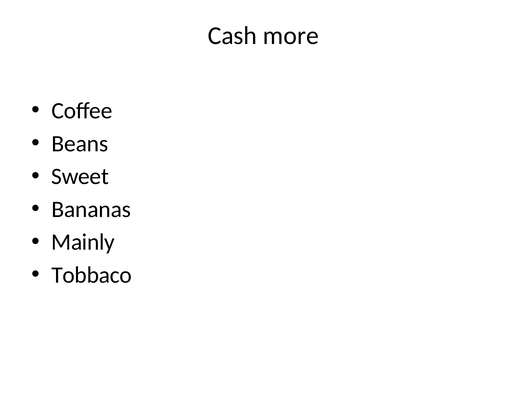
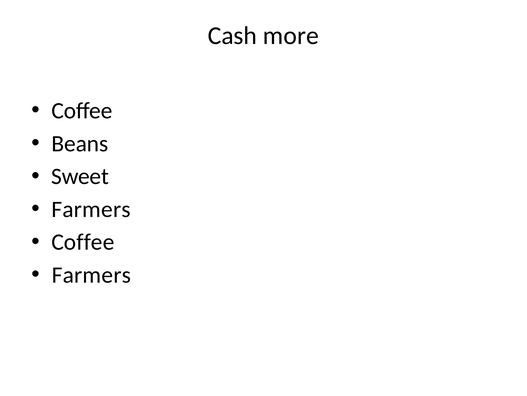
Bananas at (91, 209): Bananas -> Farmers
Mainly at (83, 242): Mainly -> Coffee
Tobbaco at (92, 275): Tobbaco -> Farmers
